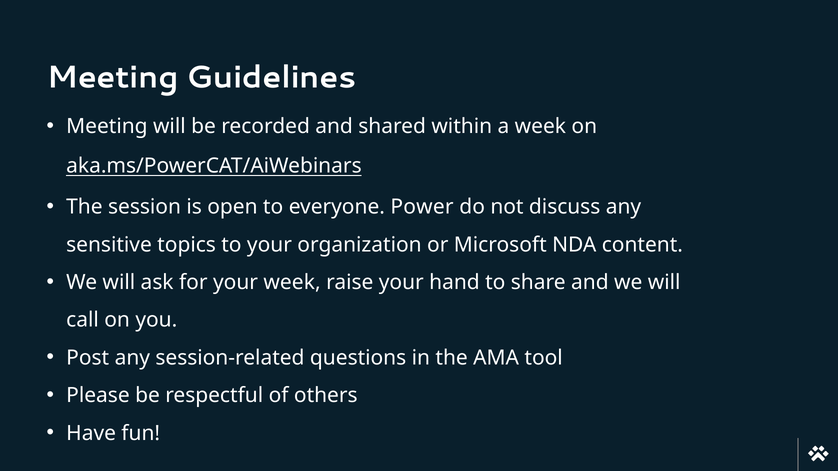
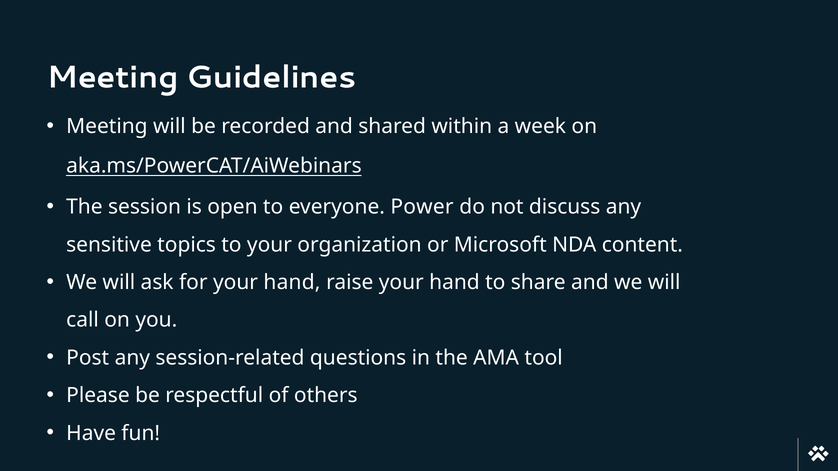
for your week: week -> hand
